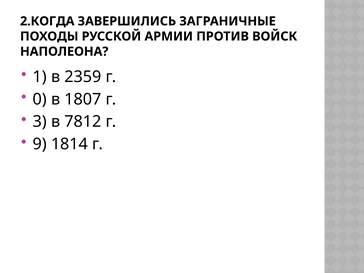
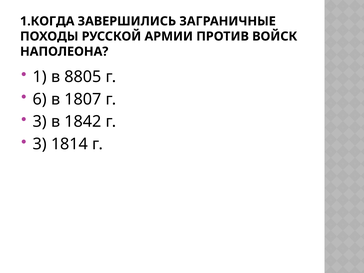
2.КОГДА: 2.КОГДА -> 1.КОГДА
2359: 2359 -> 8805
0: 0 -> 6
7812: 7812 -> 1842
9 at (40, 144): 9 -> 3
